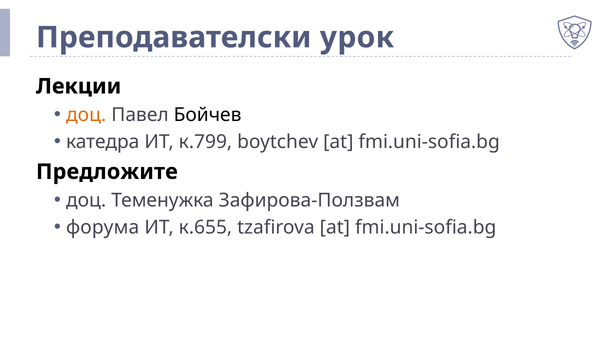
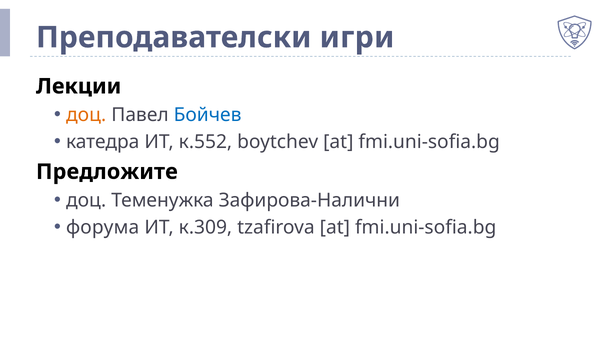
урок: урок -> игри
Бойчев colour: black -> blue
к.799: к.799 -> к.552
Зафирова-Ползвам: Зафирова-Ползвам -> Зафирова-Налични
к.655: к.655 -> к.309
